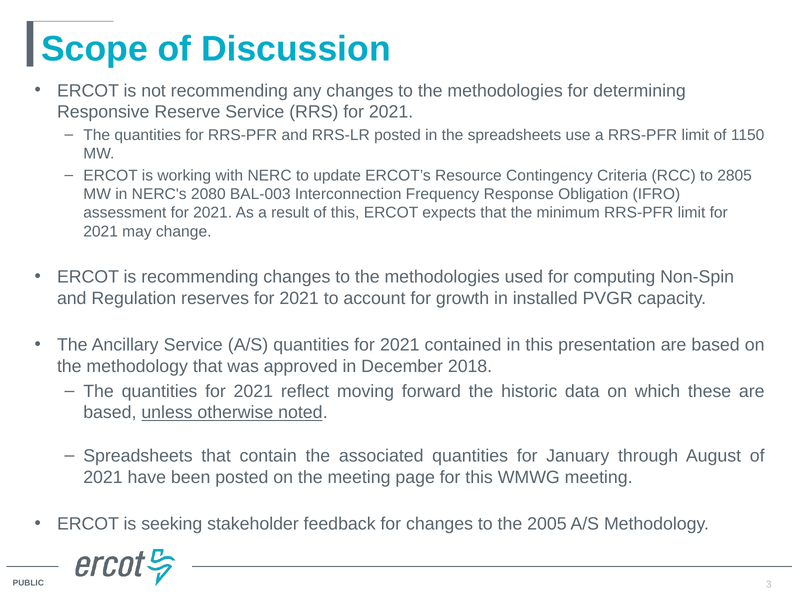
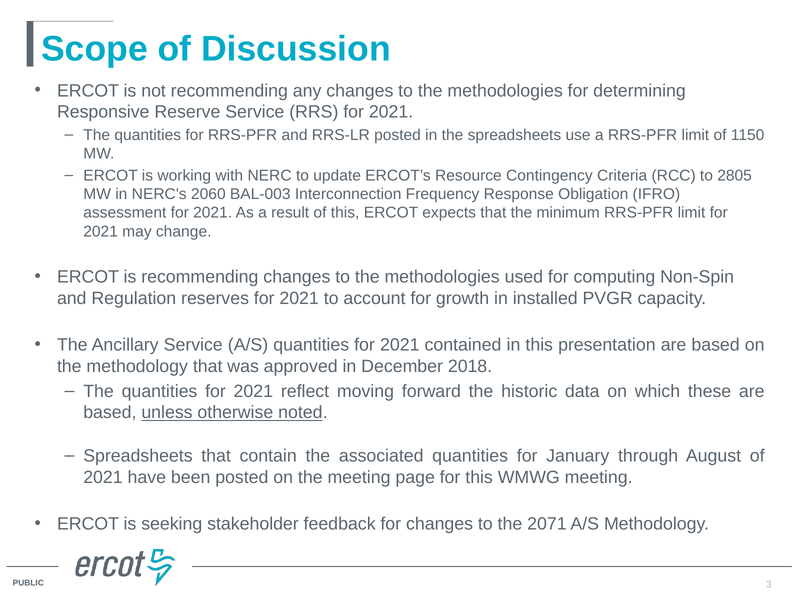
2080: 2080 -> 2060
2005: 2005 -> 2071
